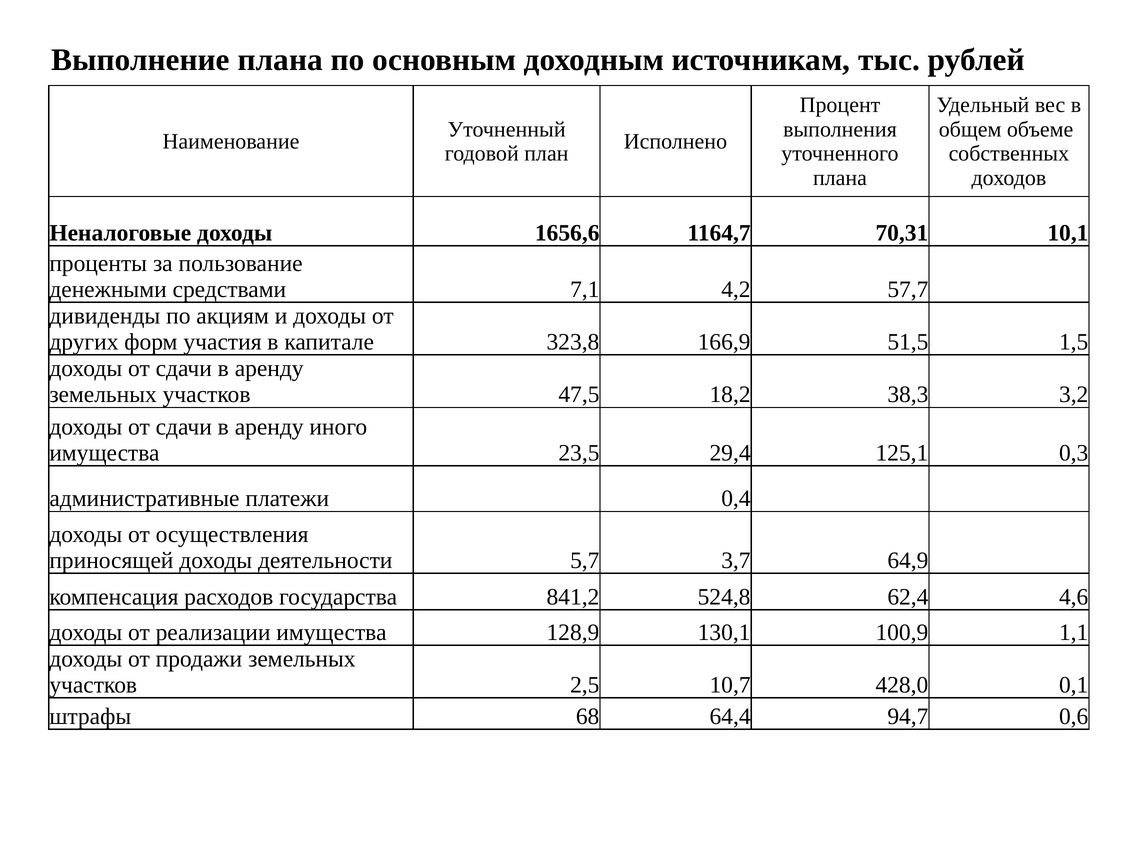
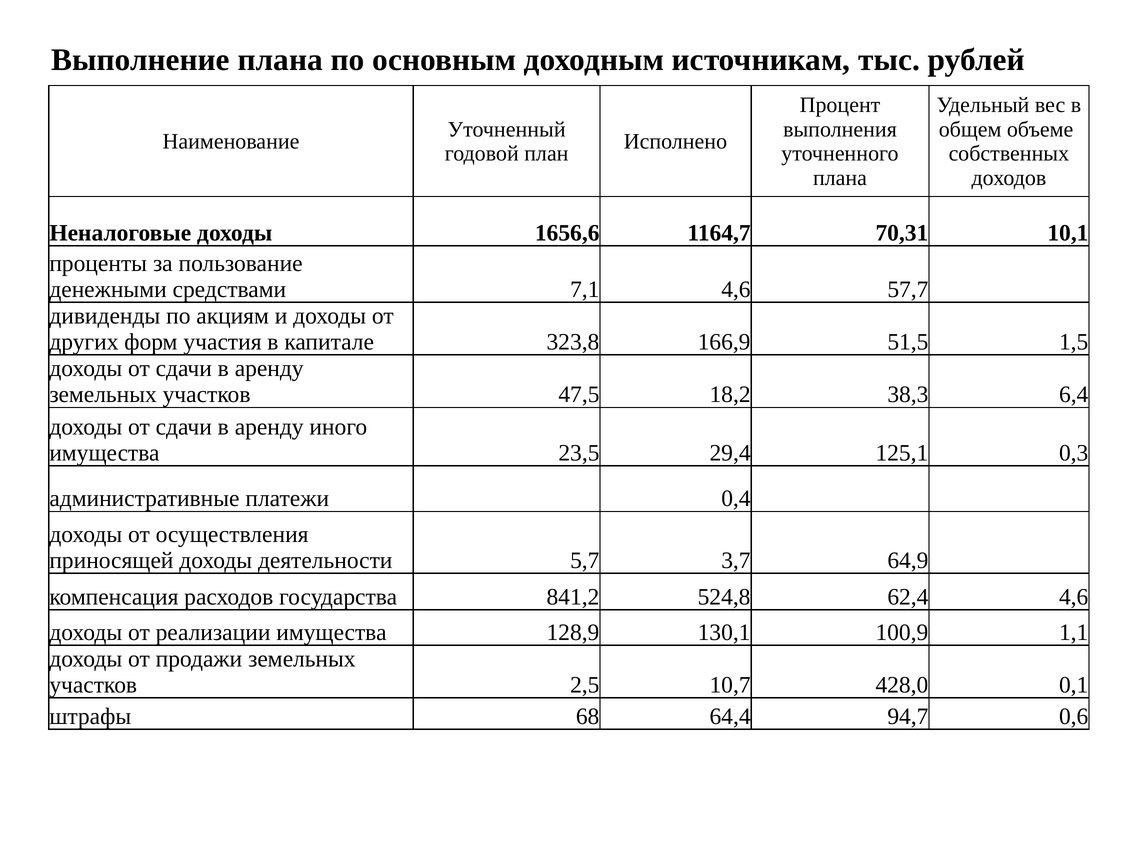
7,1 4,2: 4,2 -> 4,6
3,2: 3,2 -> 6,4
